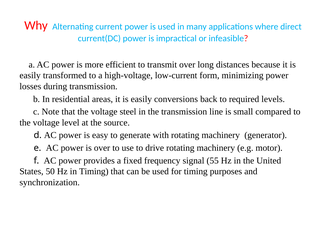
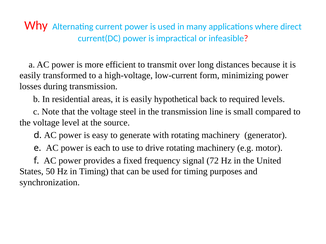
conversions: conversions -> hypothetical
is over: over -> each
55: 55 -> 72
